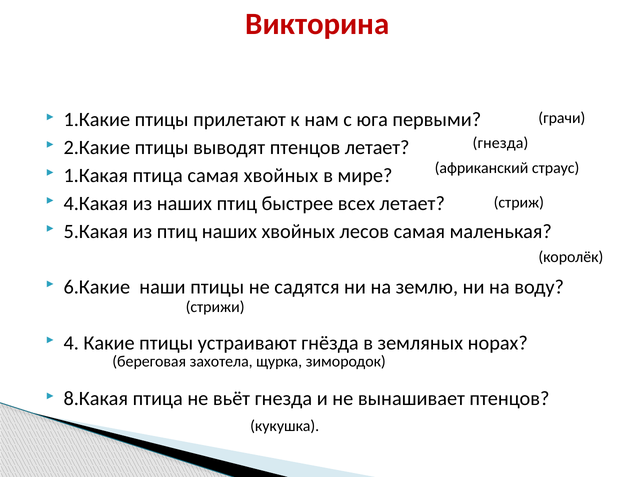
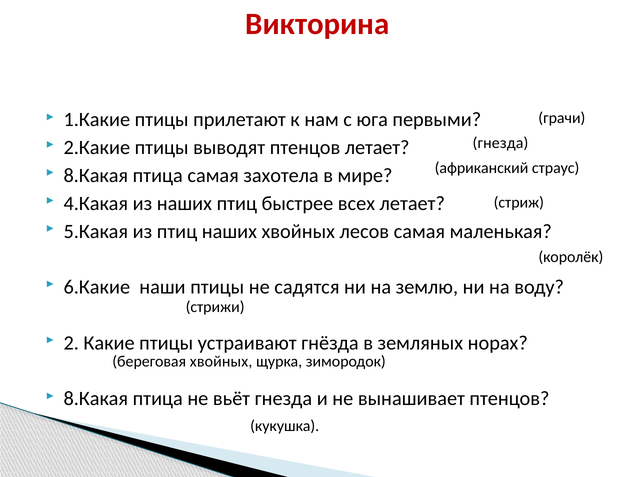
1.Какая at (96, 176): 1.Какая -> 8.Какая
самая хвойных: хвойных -> захотела
4: 4 -> 2
береговая захотела: захотела -> хвойных
